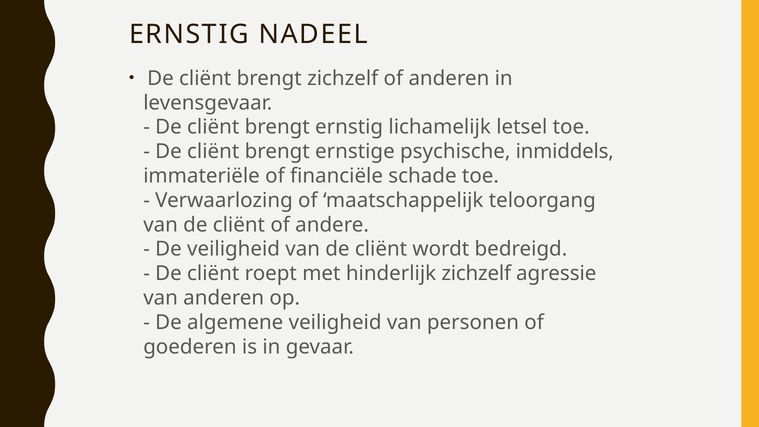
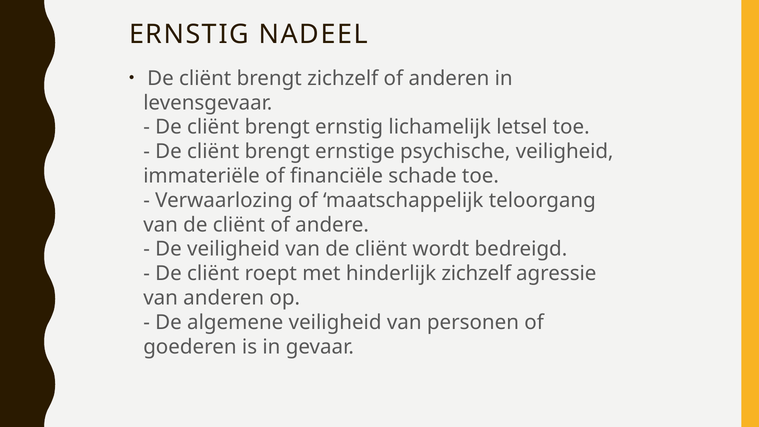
psychische inmiddels: inmiddels -> veiligheid
